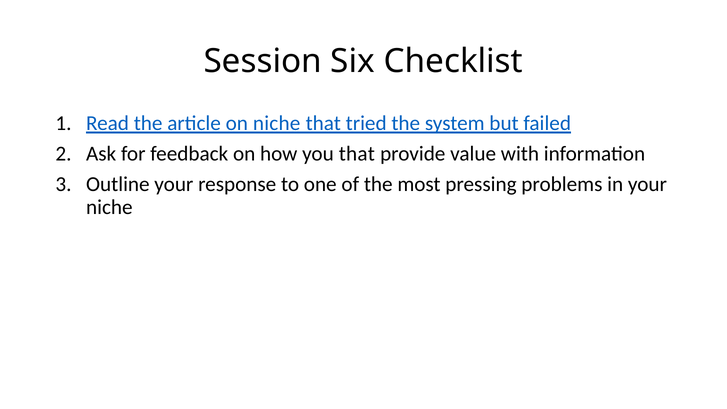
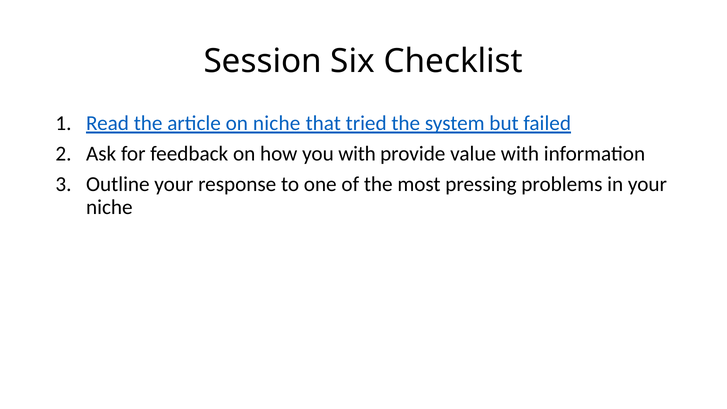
you that: that -> with
